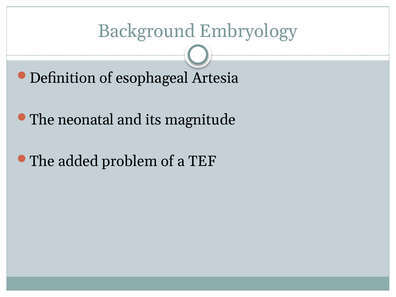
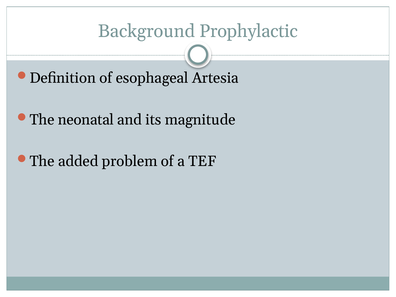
Embryology: Embryology -> Prophylactic
